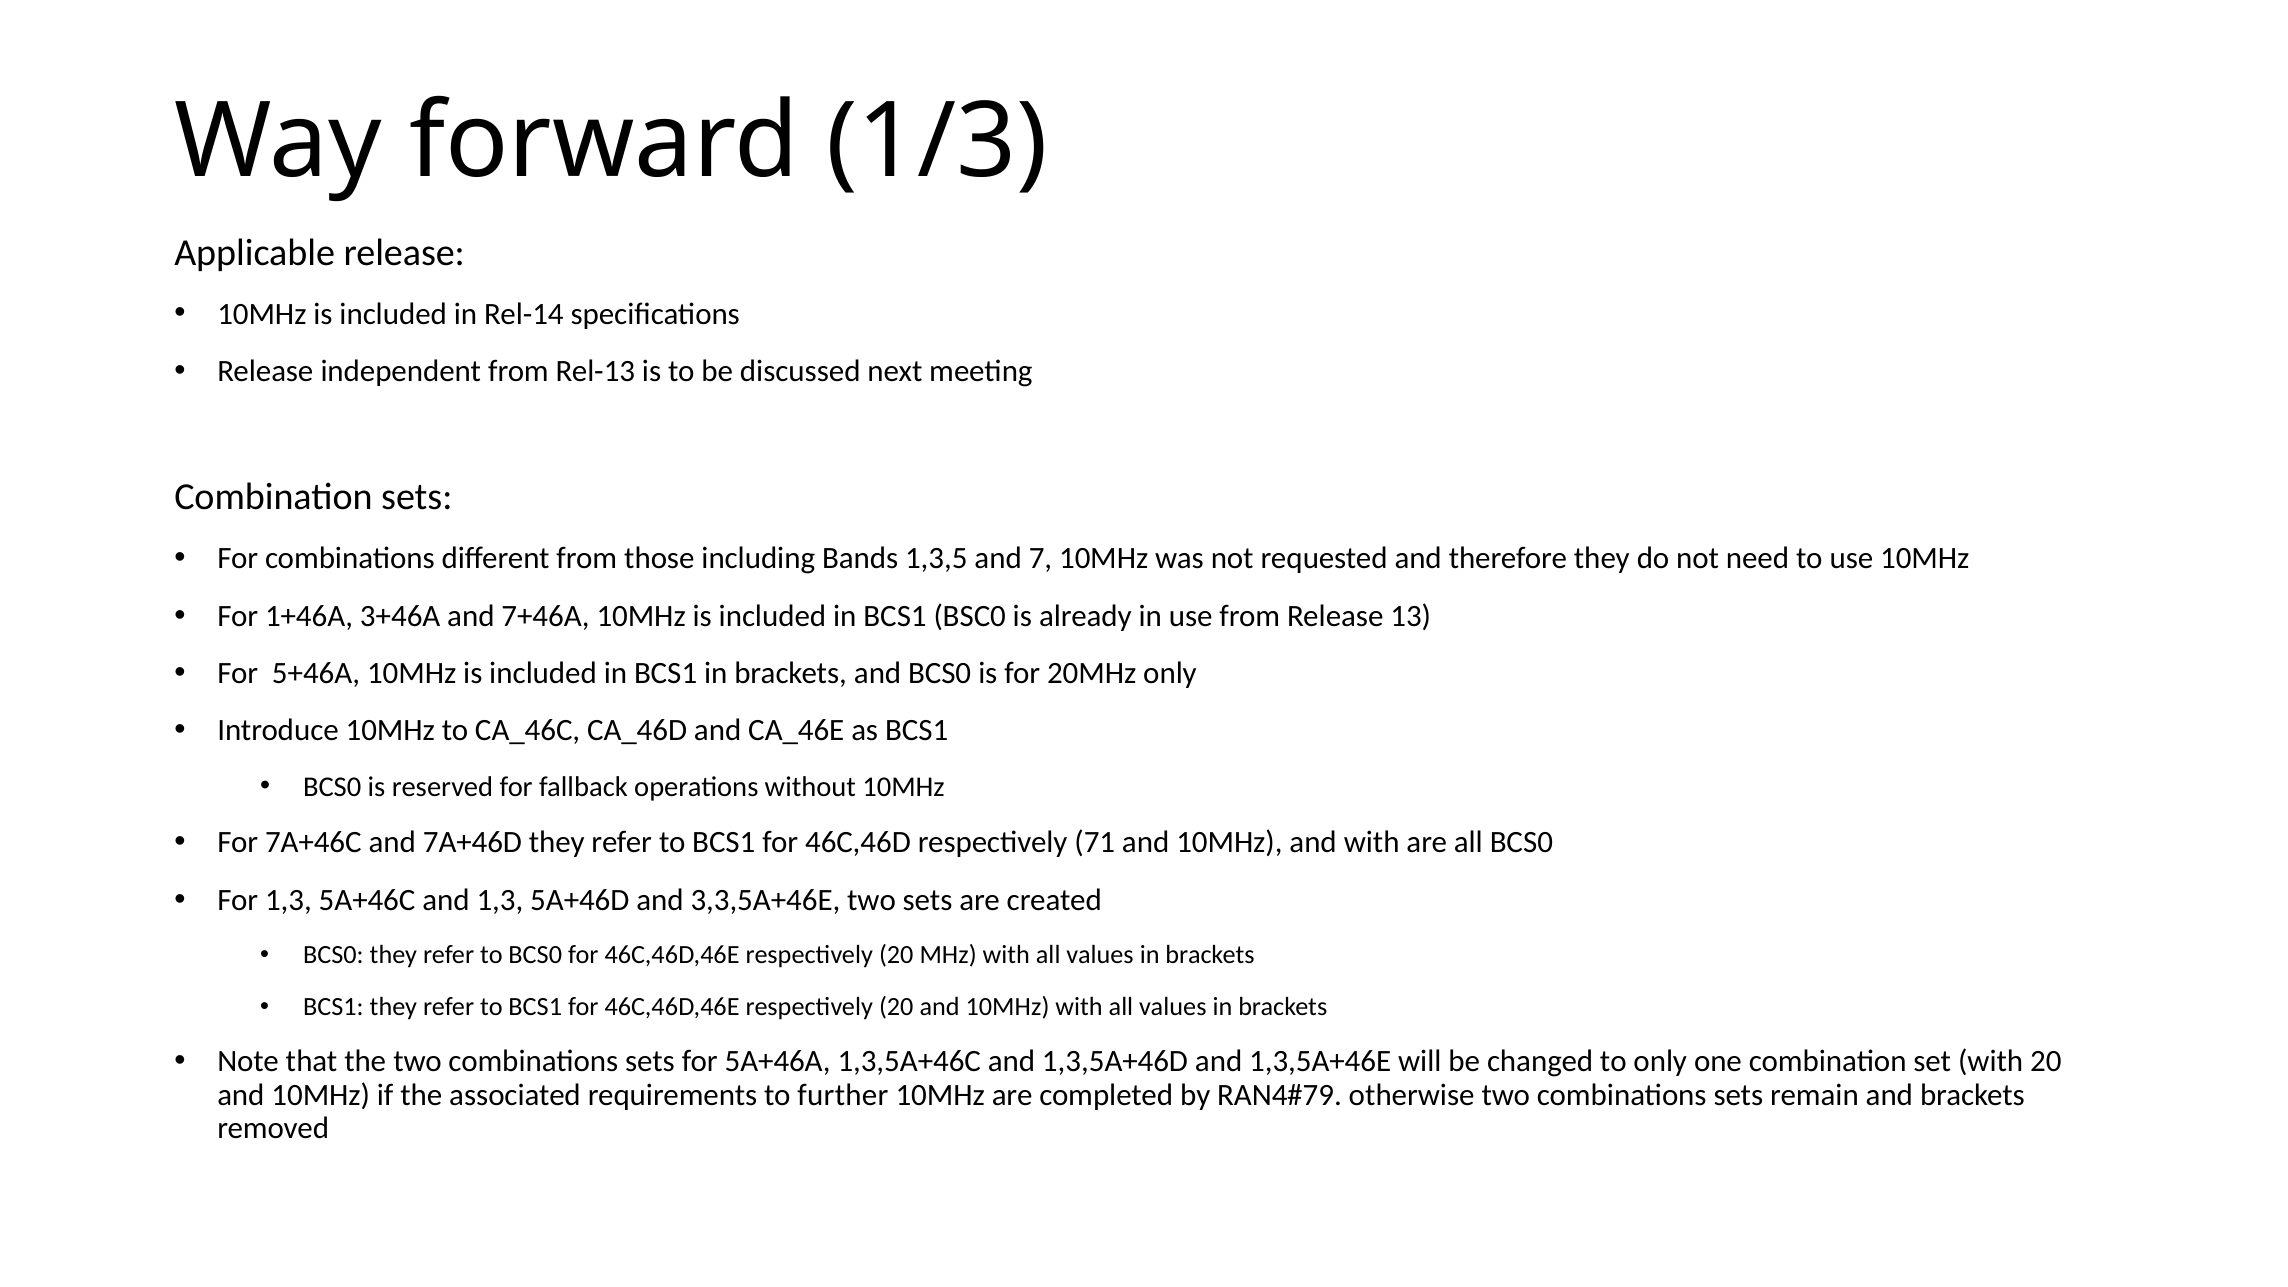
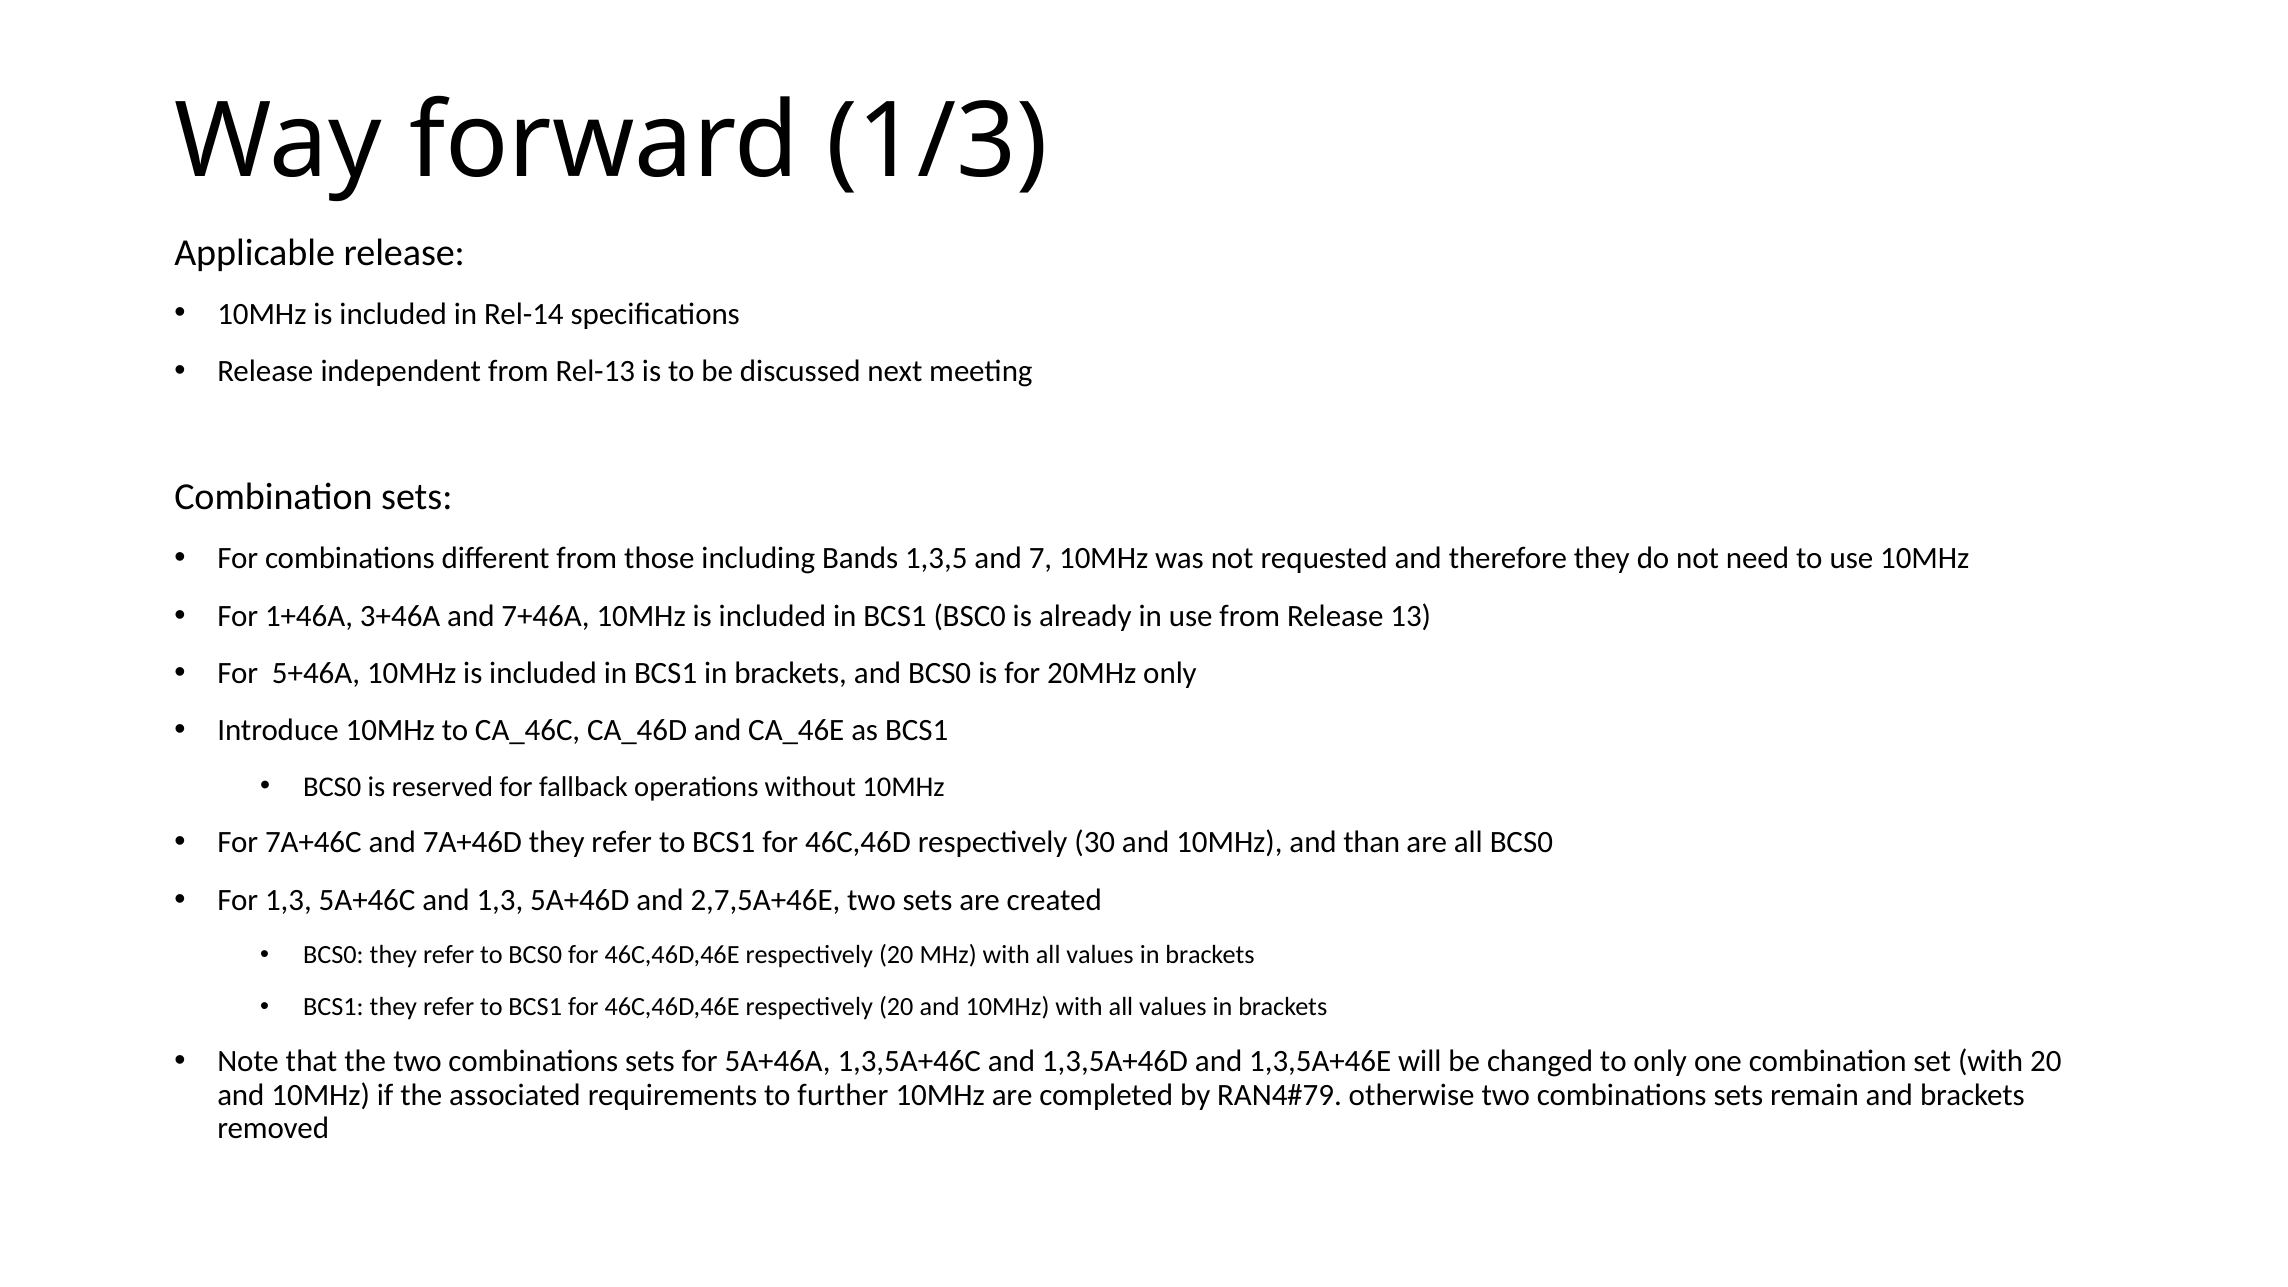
71: 71 -> 30
and with: with -> than
3,3,5A+46E: 3,3,5A+46E -> 2,7,5A+46E
